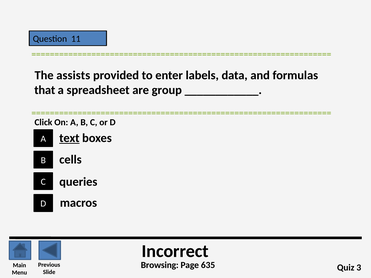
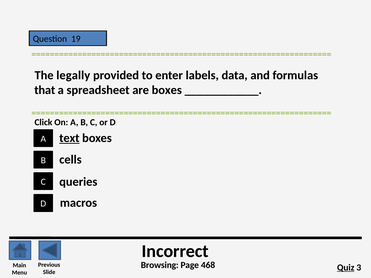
11: 11 -> 19
assists: assists -> legally
are group: group -> boxes
635: 635 -> 468
Quiz underline: none -> present
